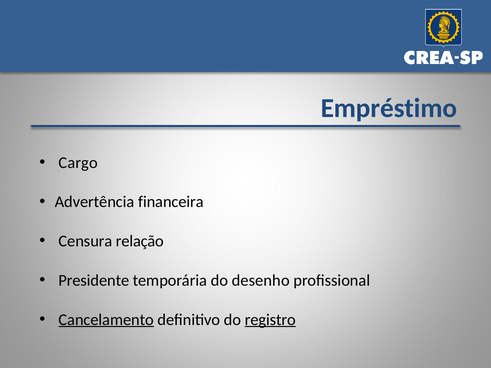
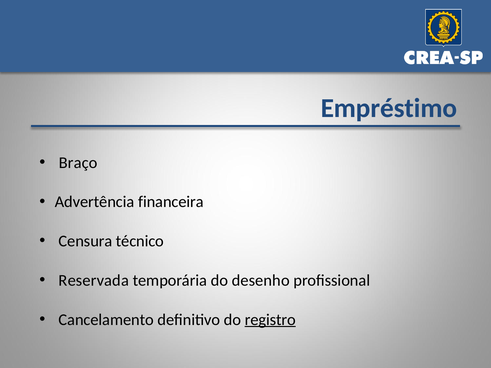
Cargo: Cargo -> Braço
relação: relação -> técnico
Presidente: Presidente -> Reservada
Cancelamento underline: present -> none
